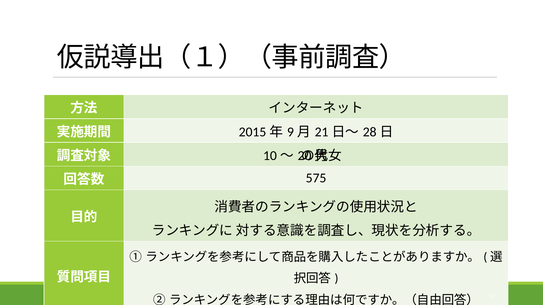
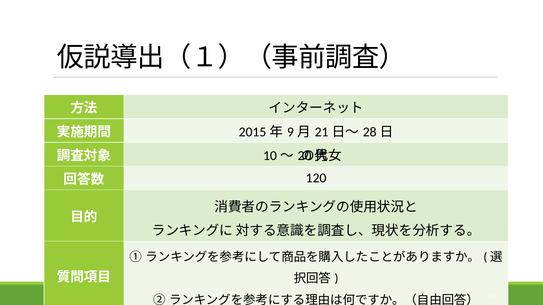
575: 575 -> 120
